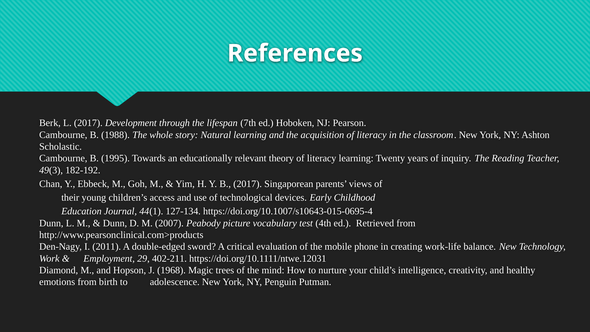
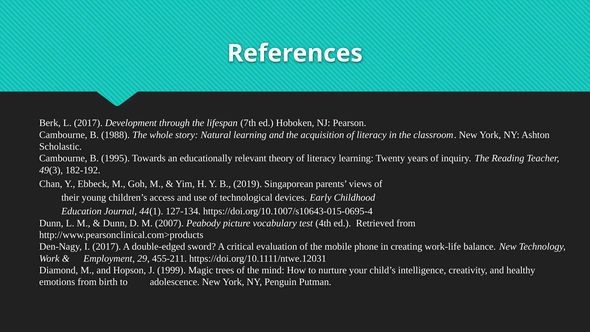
B 2017: 2017 -> 2019
I 2011: 2011 -> 2017
402-211: 402-211 -> 455-211
1968: 1968 -> 1999
